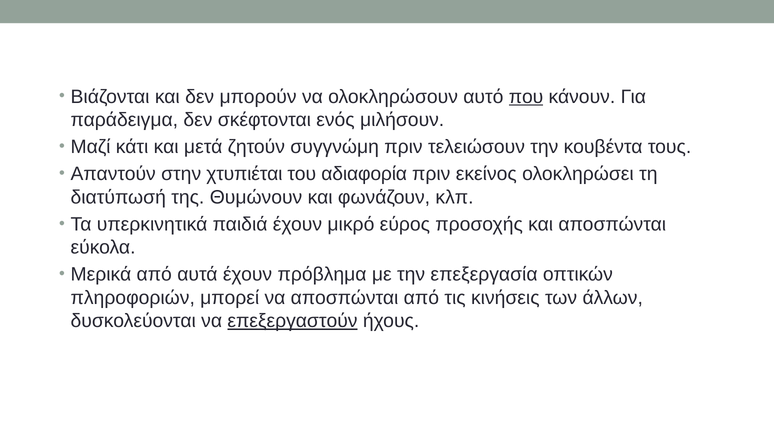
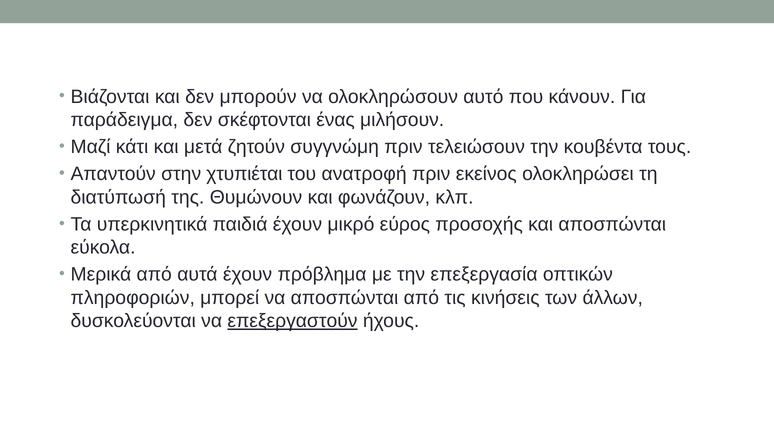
που underline: present -> none
ενός: ενός -> ένας
αδιαφορία: αδιαφορία -> ανατροφή
